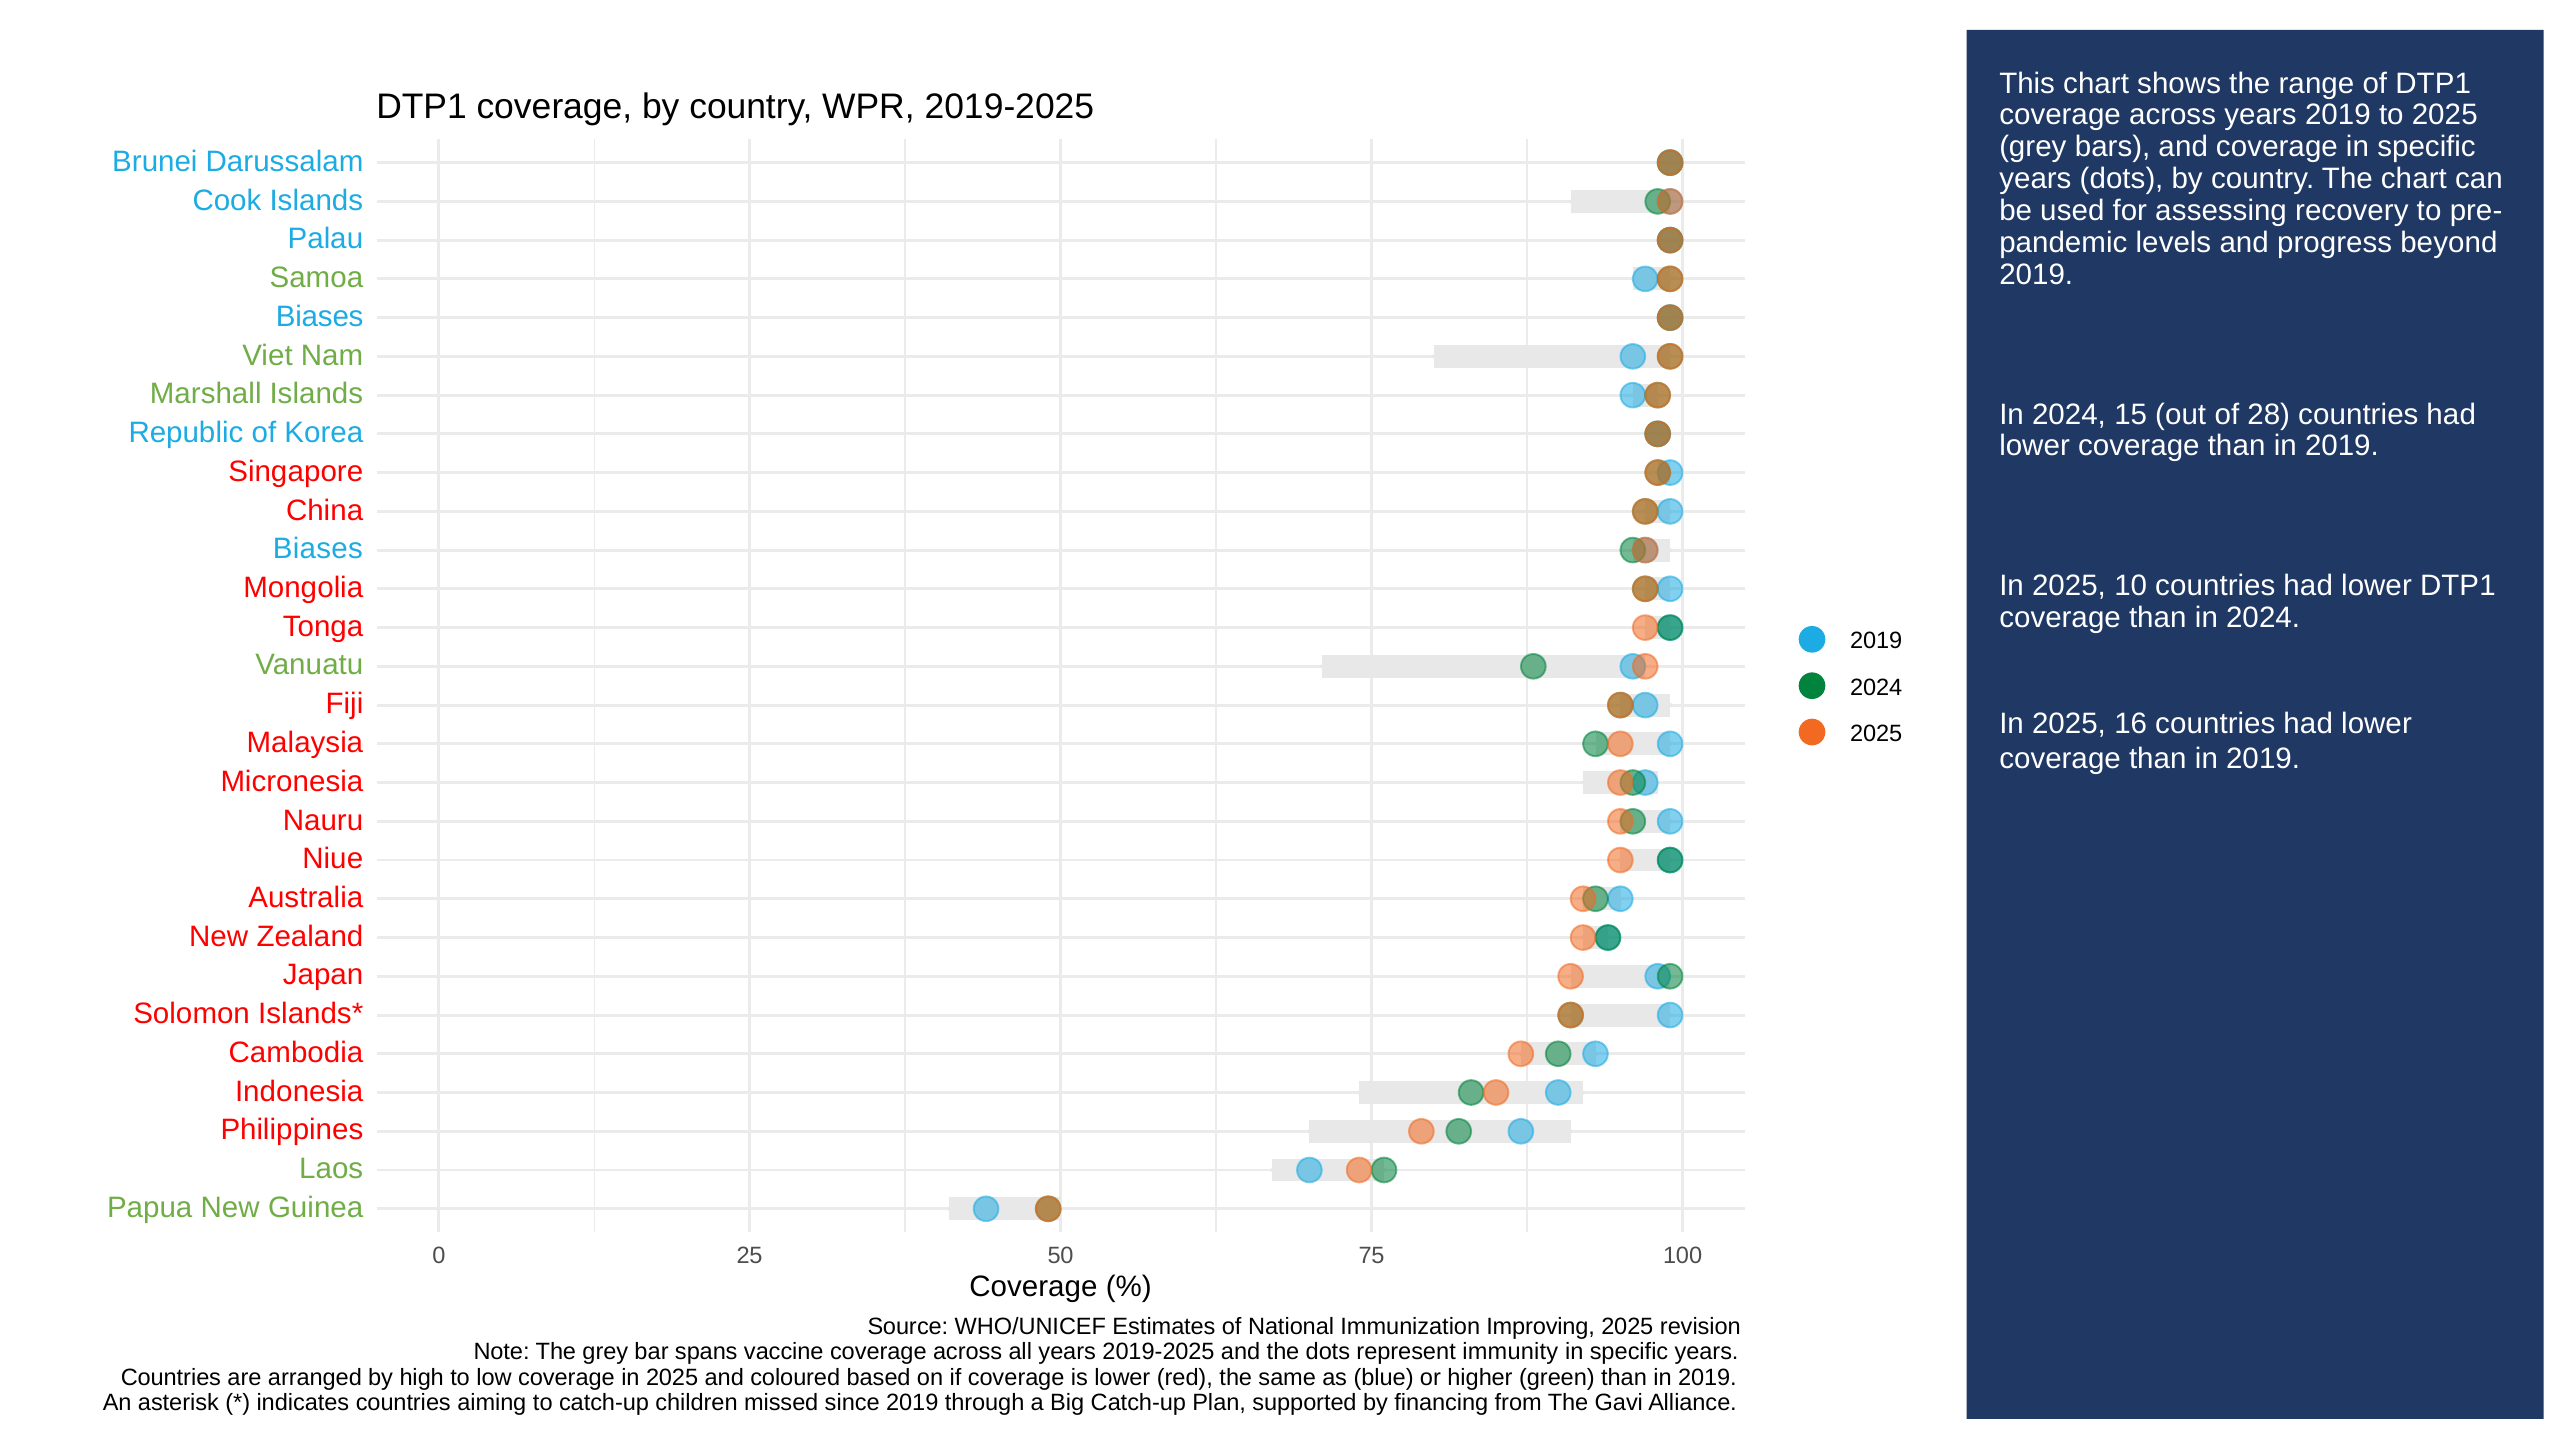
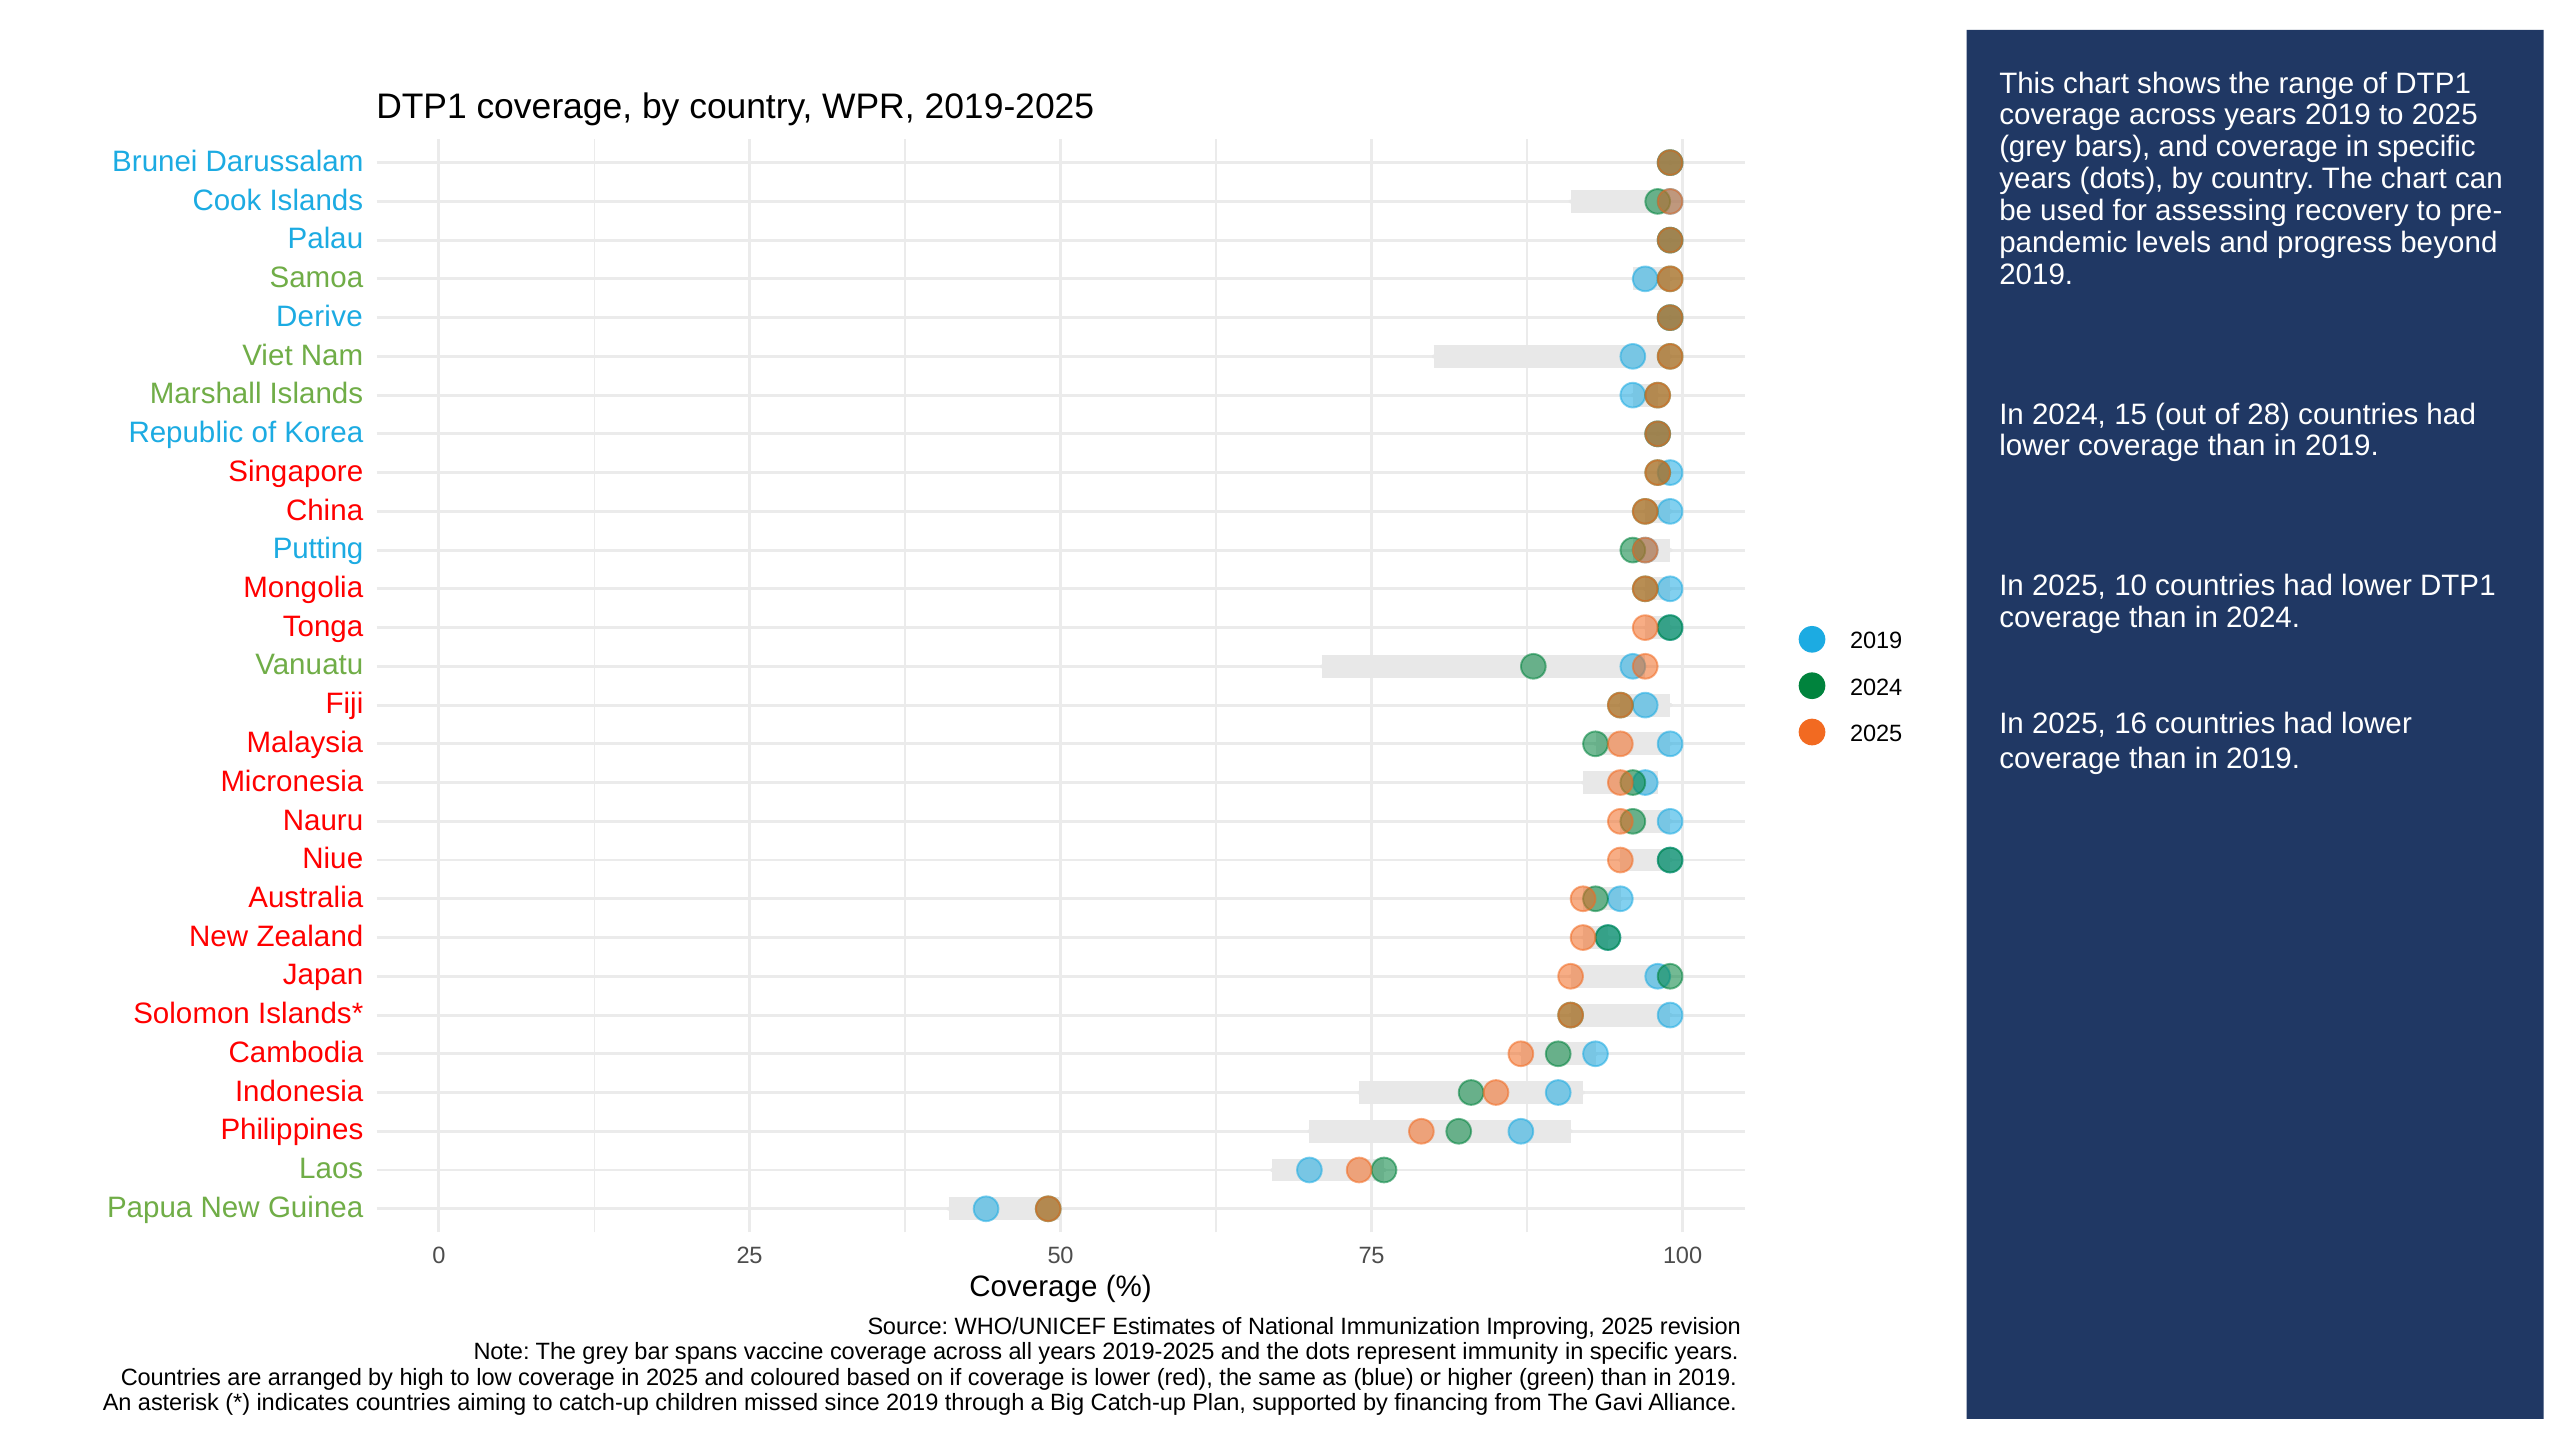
Biases at (320, 317): Biases -> Derive
Biases at (318, 549): Biases -> Putting
